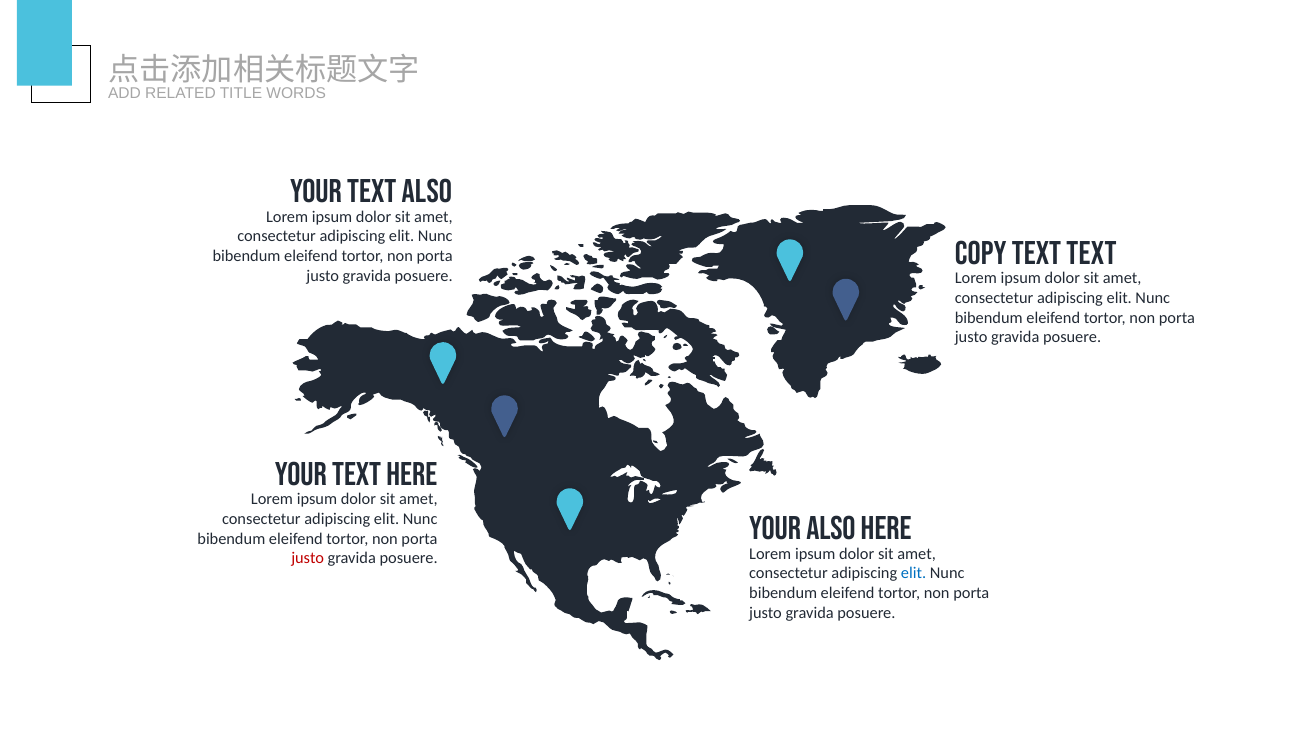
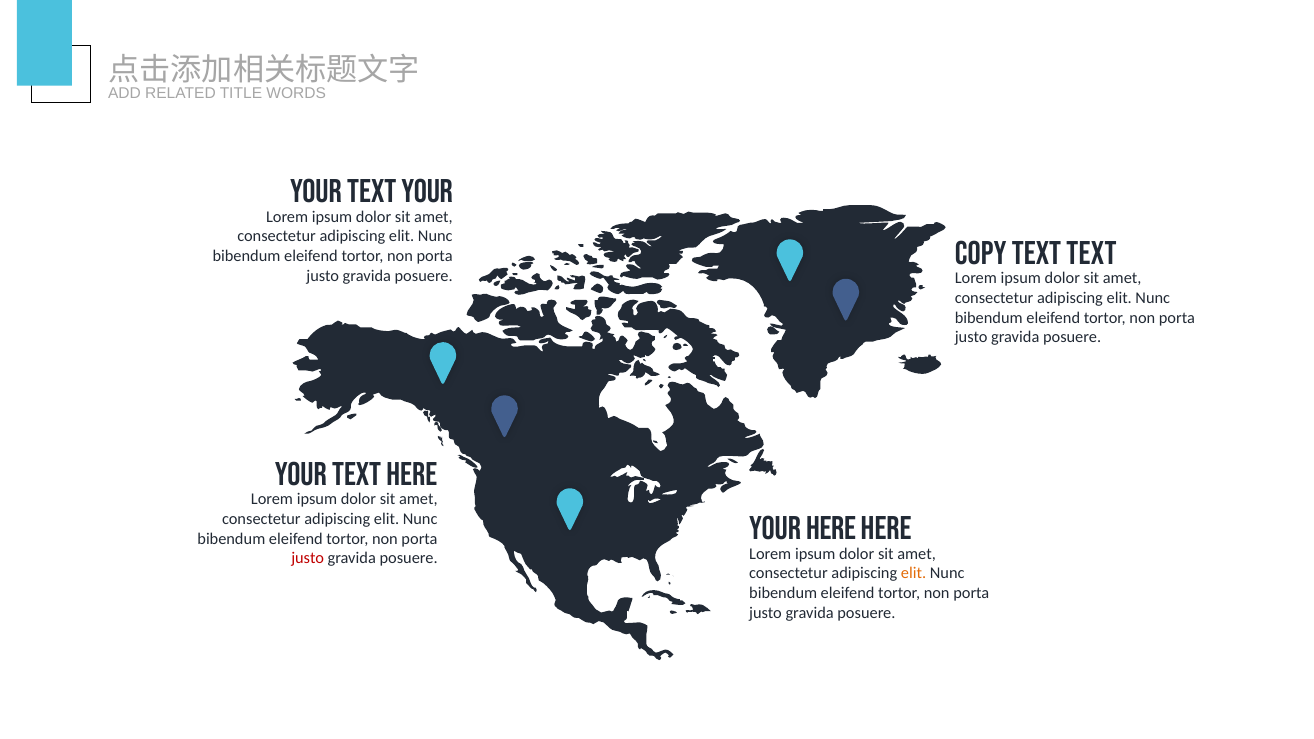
text also: also -> your
Your also: also -> here
elit at (914, 574) colour: blue -> orange
